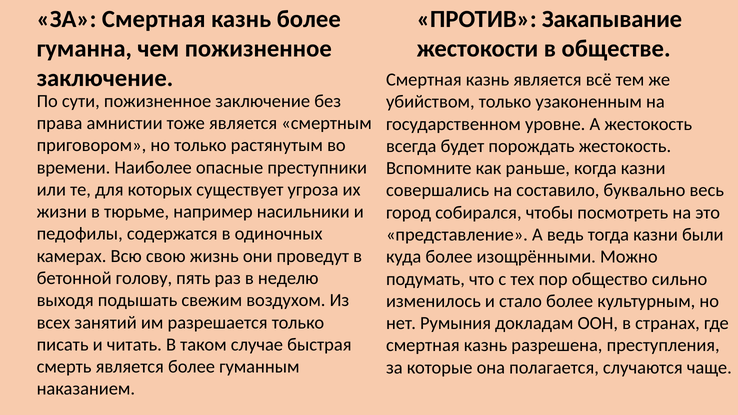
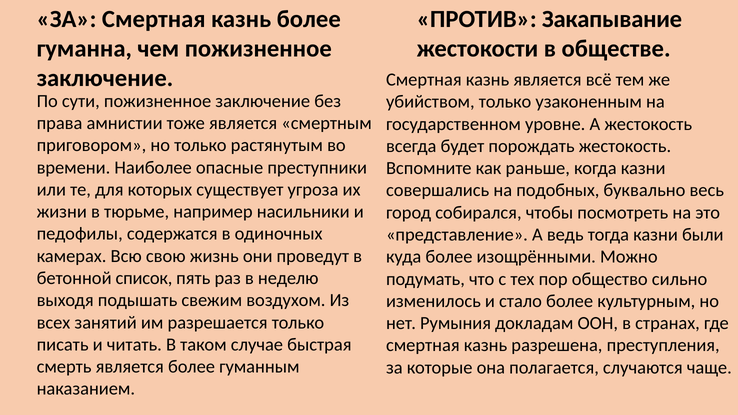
составило: составило -> подобных
голову: голову -> список
